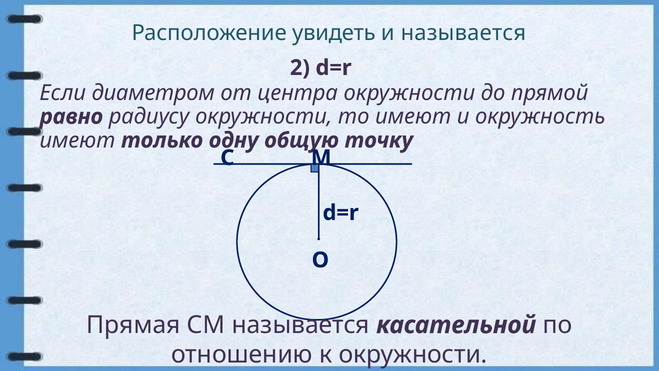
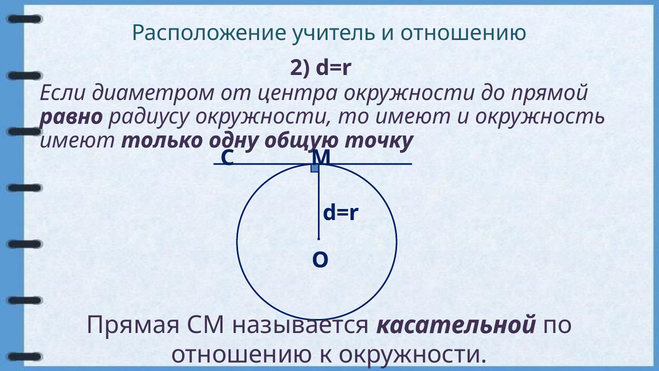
увидеть: увидеть -> учитель
и называется: называется -> отношению
